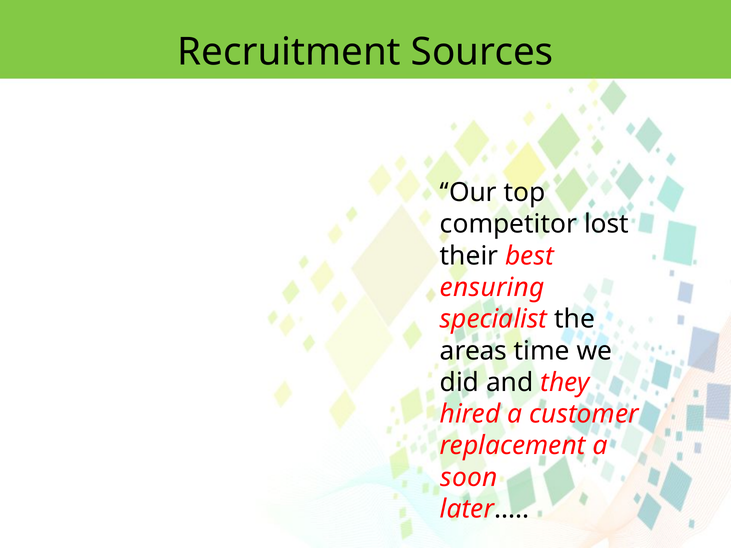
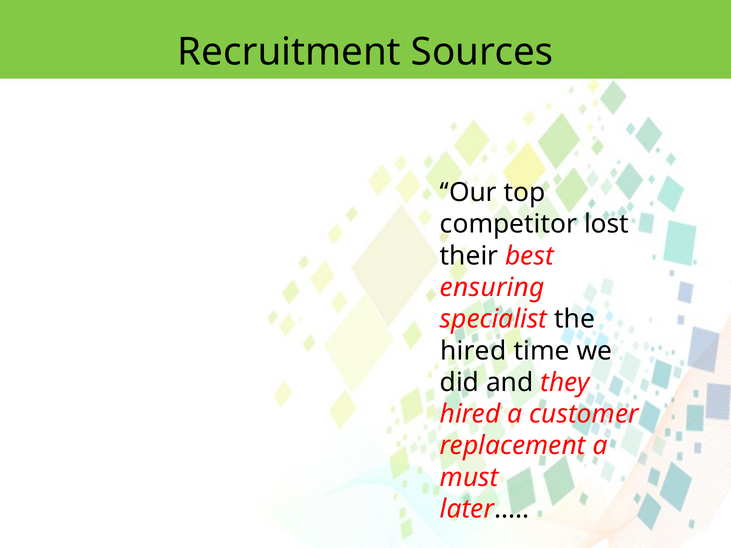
areas at (474, 351): areas -> hired
soon: soon -> must
